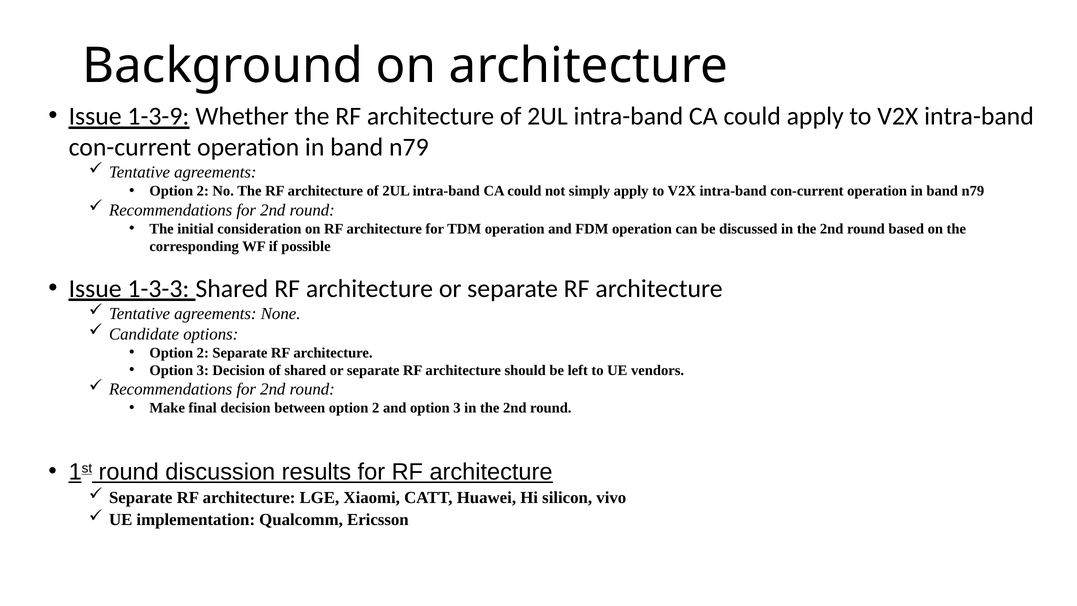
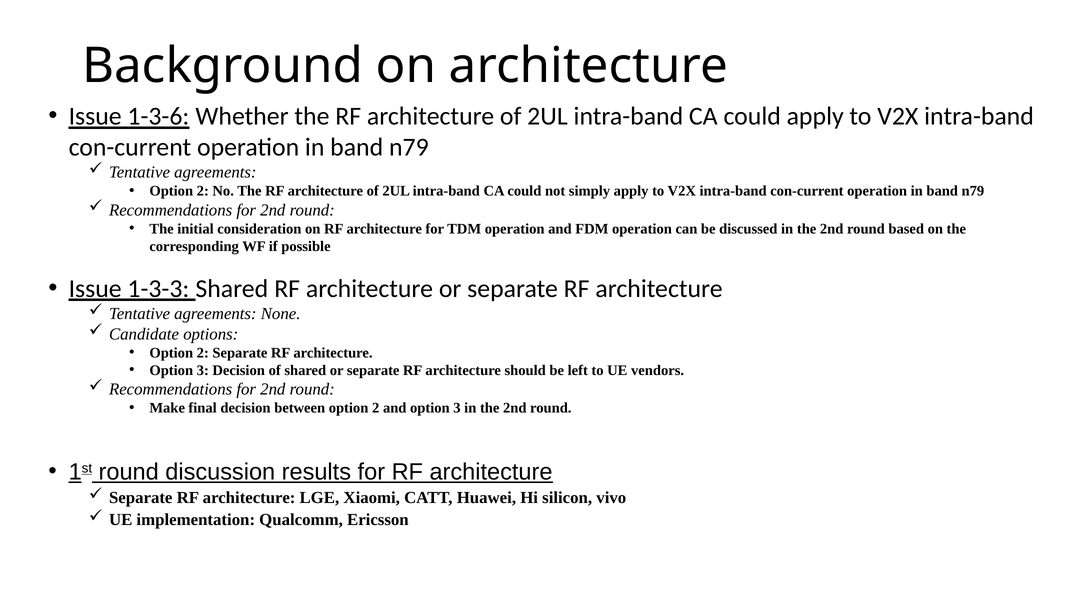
1-3-9: 1-3-9 -> 1-3-6
